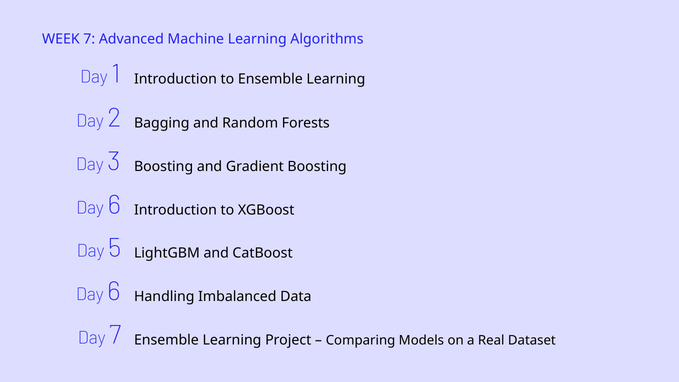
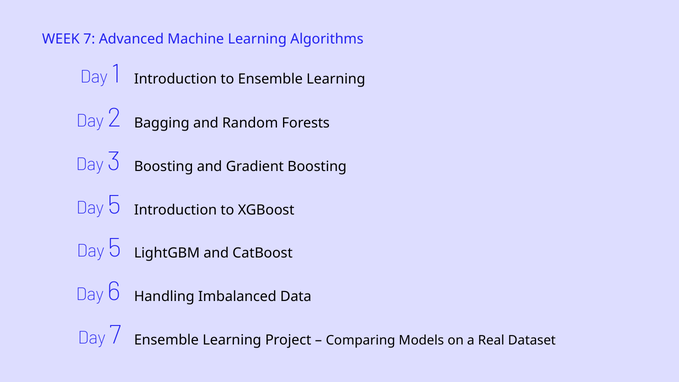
6 at (114, 205): 6 -> 5
